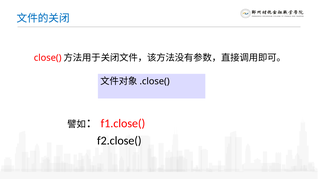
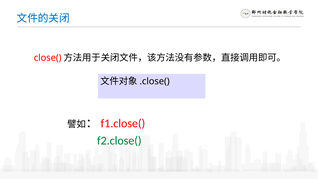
f2.close( colour: black -> green
